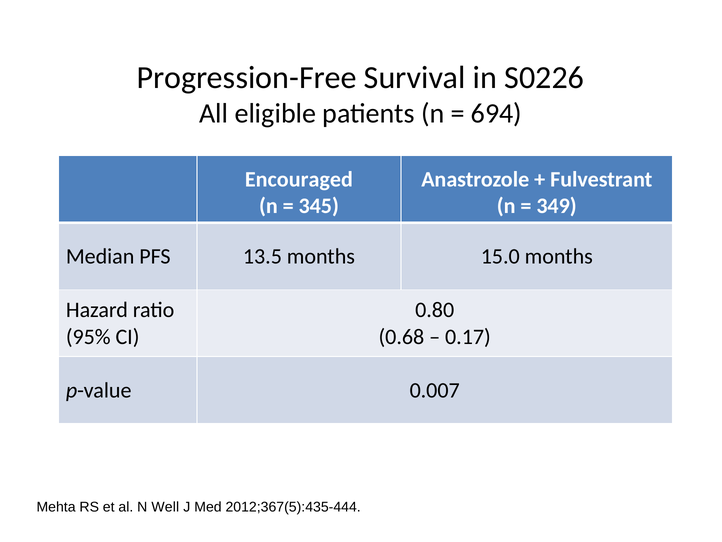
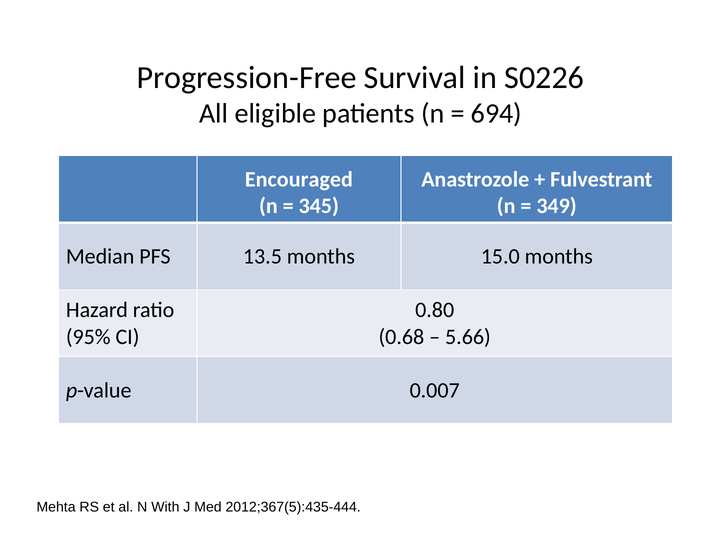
0.17: 0.17 -> 5.66
Well: Well -> With
